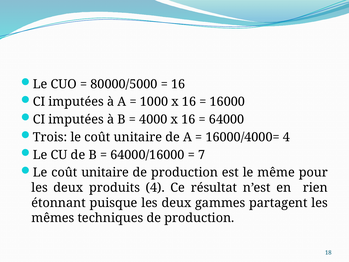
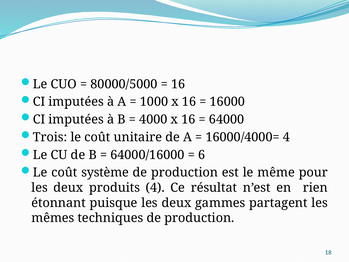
7: 7 -> 6
unitaire at (105, 172): unitaire -> système
